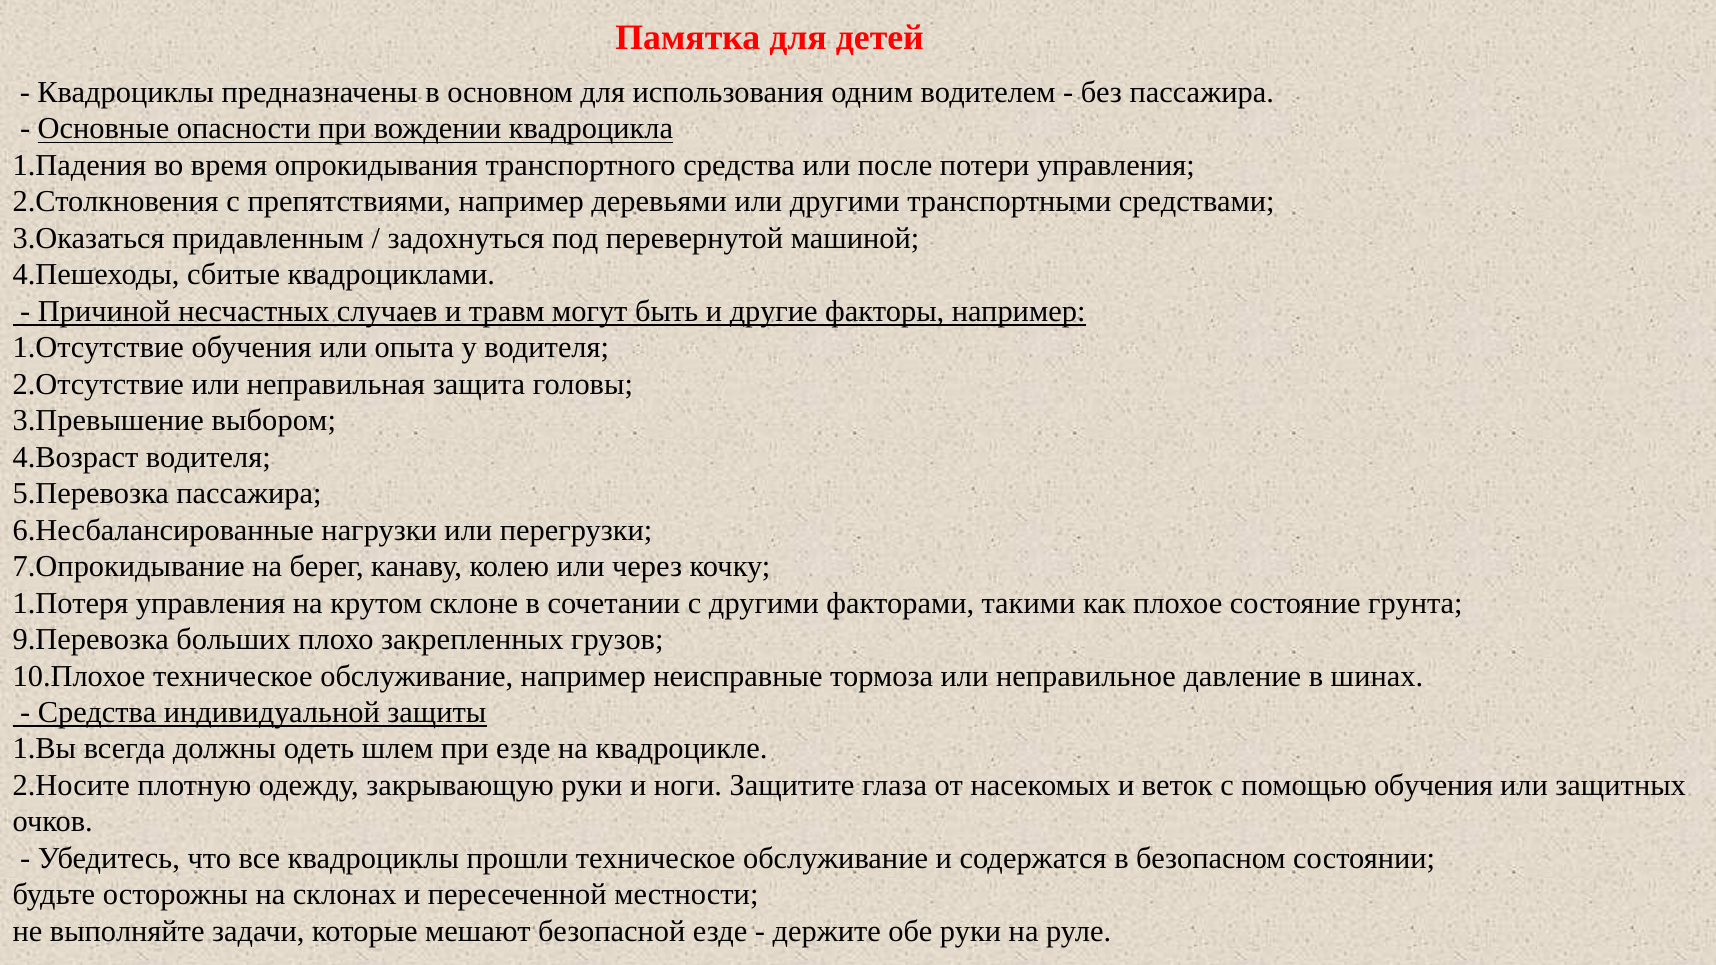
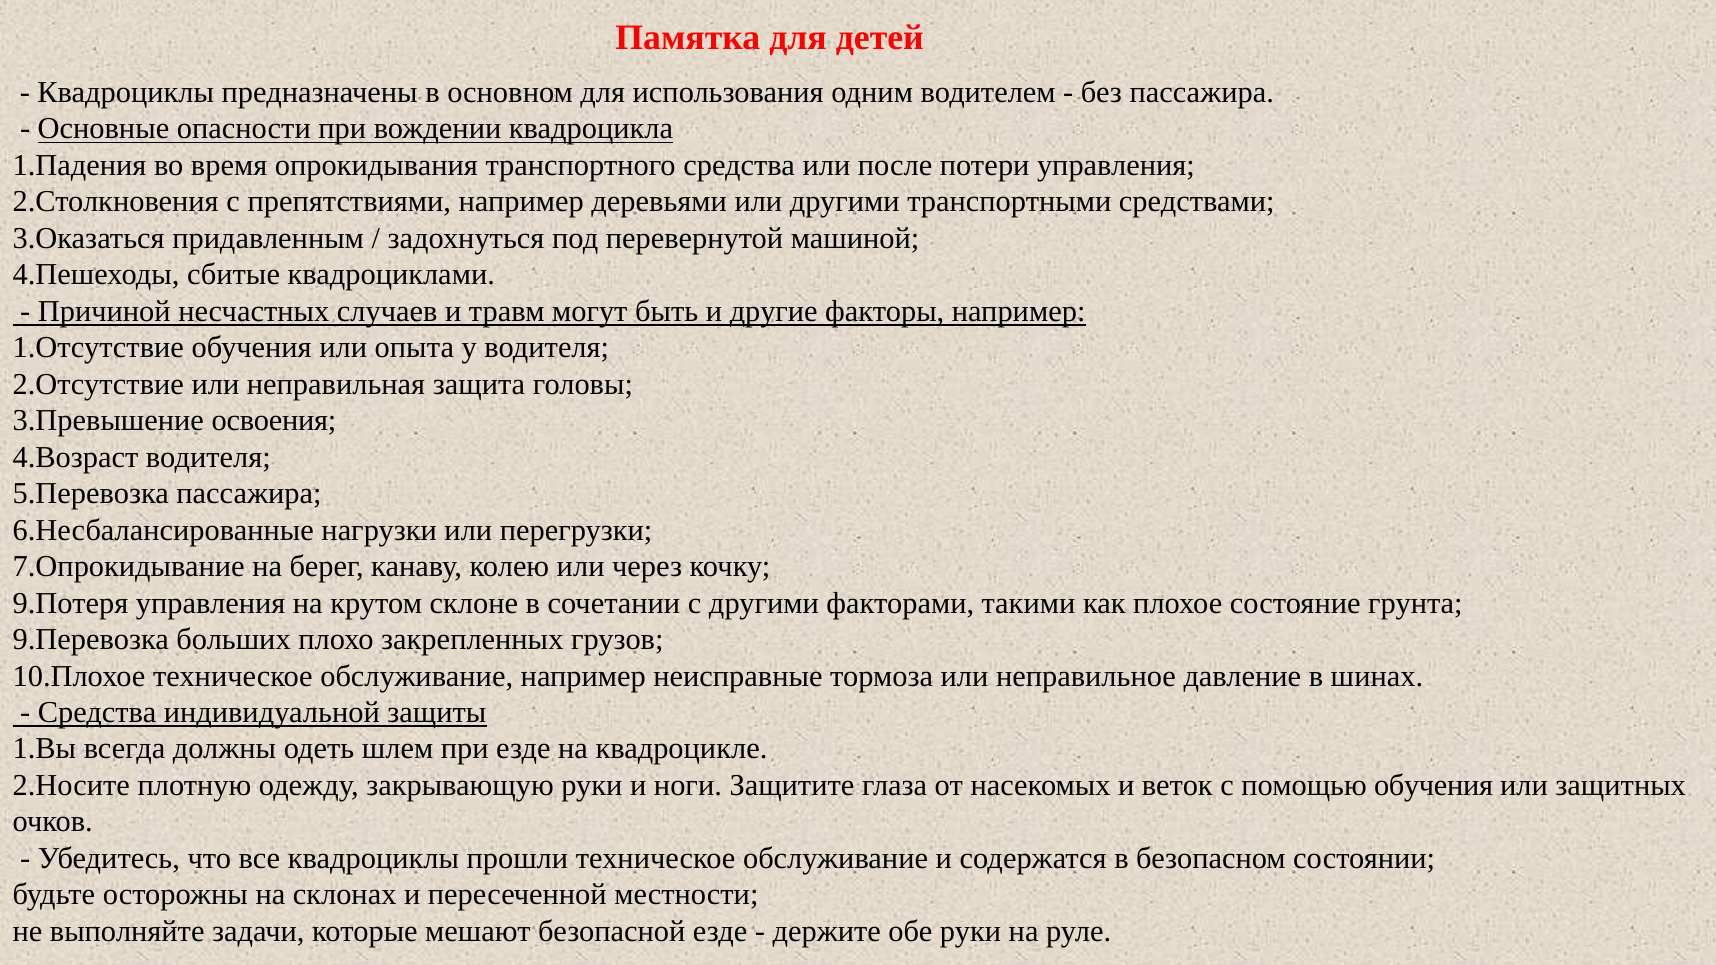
выбором: выбором -> освоения
1.Потеря: 1.Потеря -> 9.Потеря
